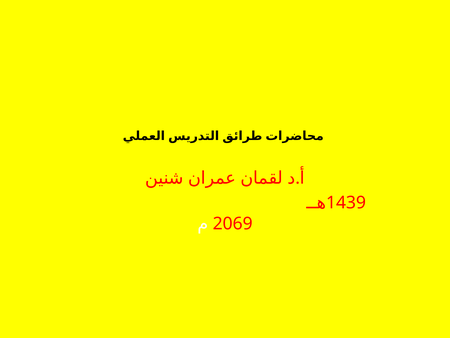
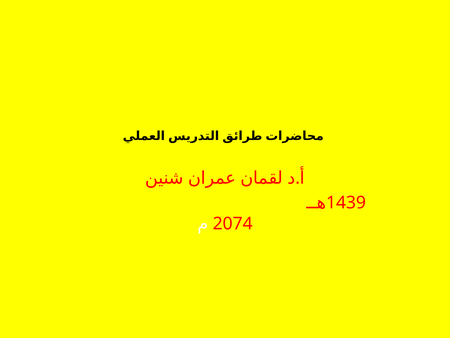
2069: 2069 -> 2074
